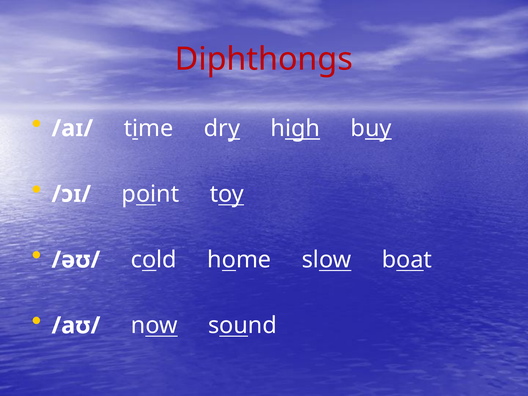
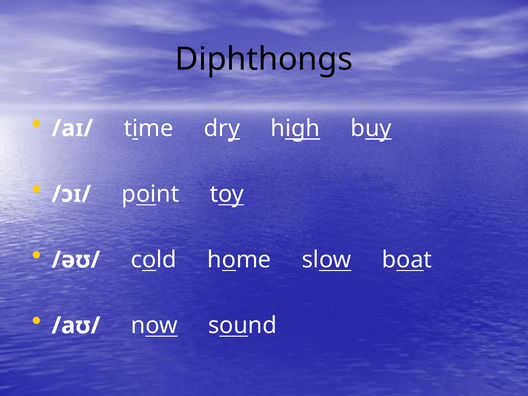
Diphthongs colour: red -> black
